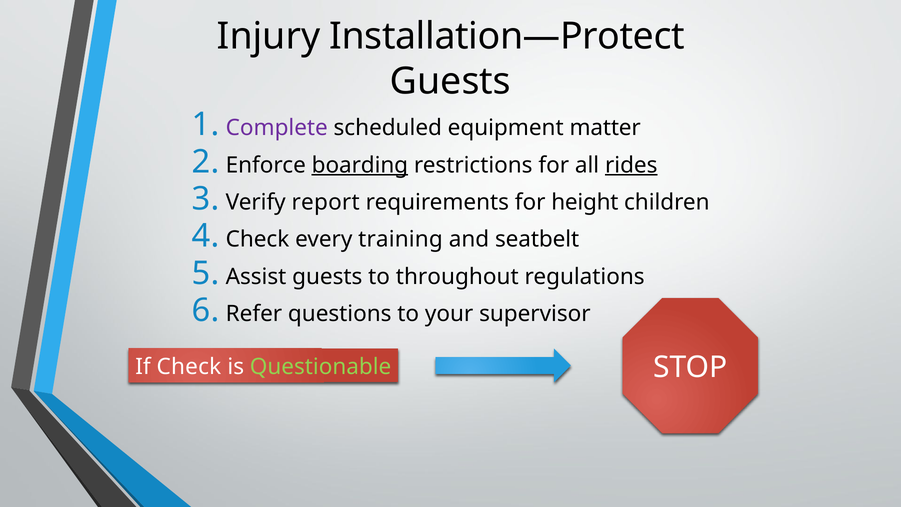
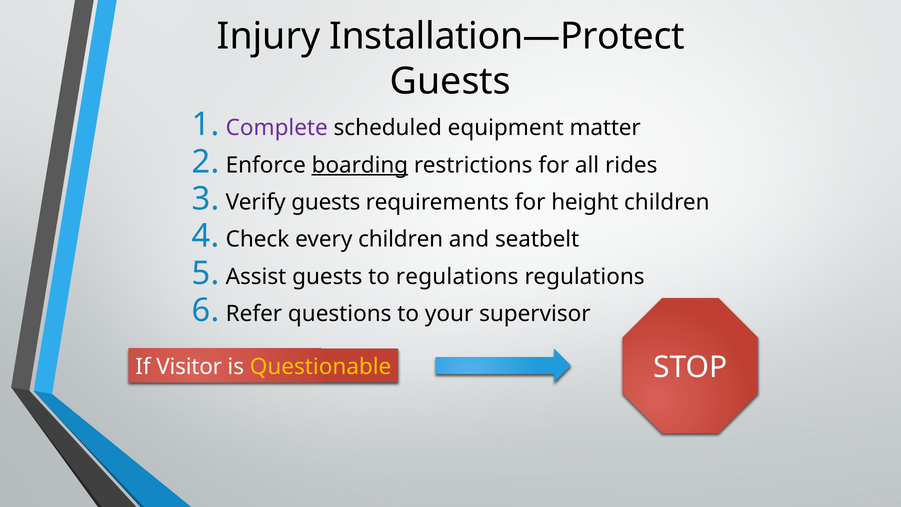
rides underline: present -> none
Verify report: report -> guests
training at (400, 239): training -> children
to throughout: throughout -> regulations
If Check: Check -> Visitor
Questionable colour: light green -> yellow
